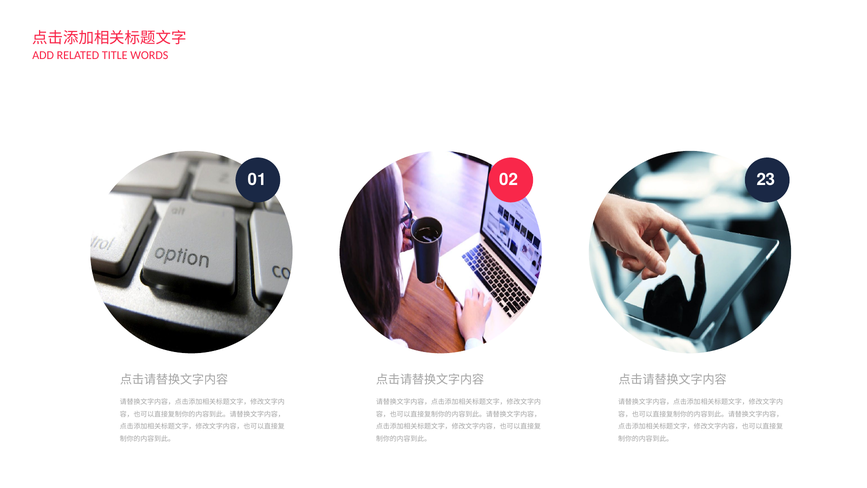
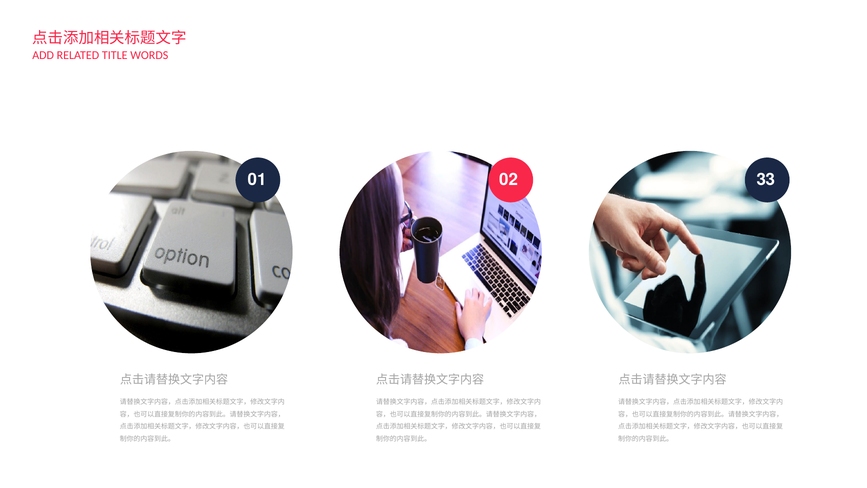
23: 23 -> 33
